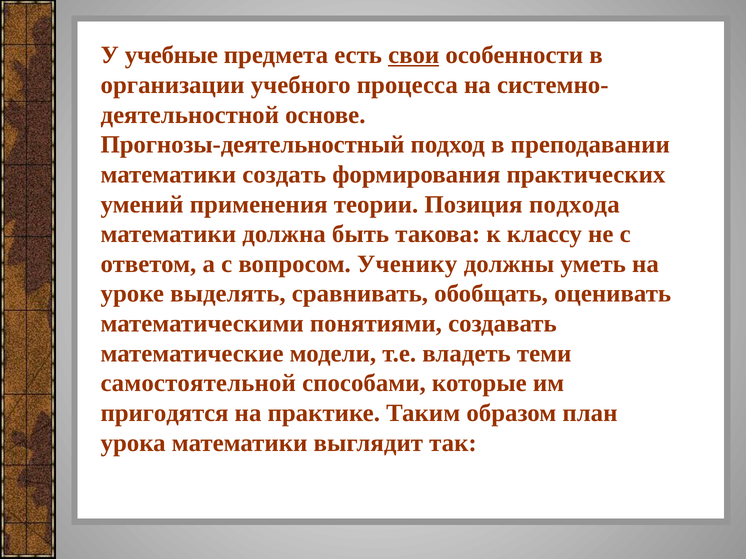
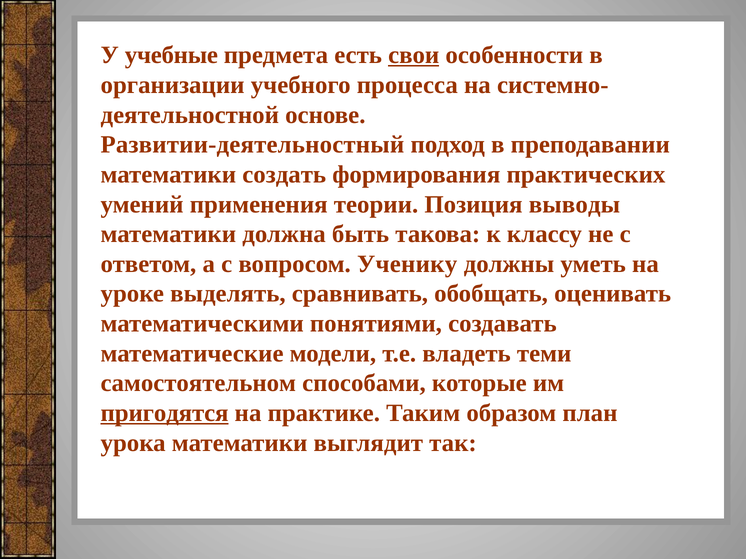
Прогнозы-деятельностный: Прогнозы-деятельностный -> Развитии-деятельностный
подхода: подхода -> выводы
самостоятельной: самостоятельной -> самостоятельном
пригодятся underline: none -> present
